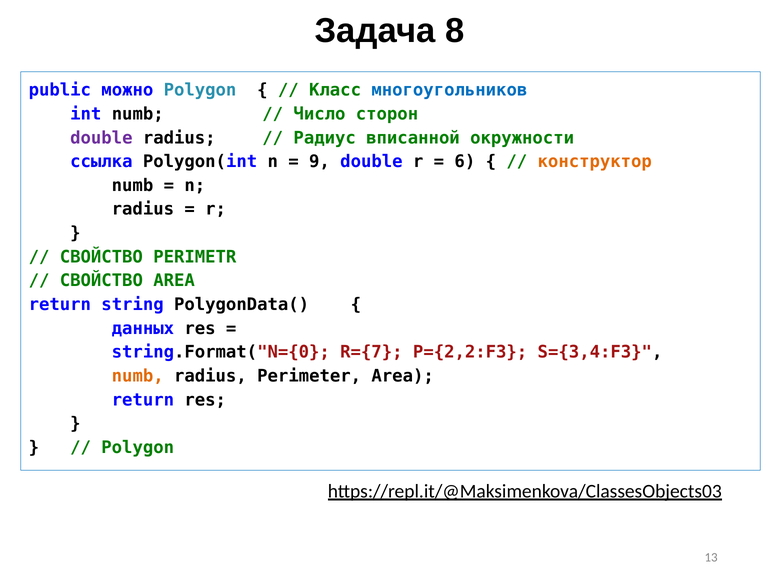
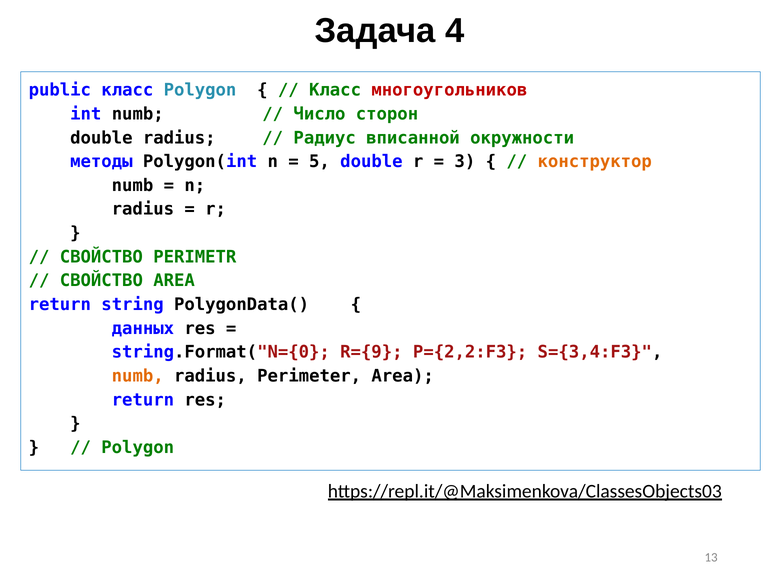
8: 8 -> 4
public можно: можно -> класс
многоугольников colour: blue -> red
double at (101, 138) colour: purple -> black
ссылка: ссылка -> методы
9: 9 -> 5
6: 6 -> 3
R={7: R={7 -> R={9
